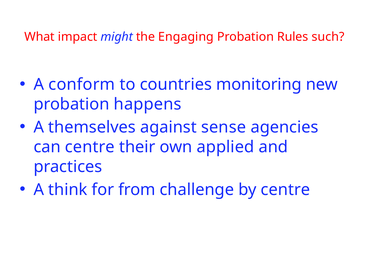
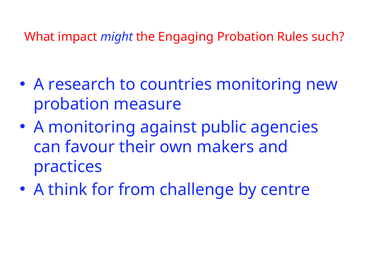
conform: conform -> research
happens: happens -> measure
A themselves: themselves -> monitoring
sense: sense -> public
can centre: centre -> favour
applied: applied -> makers
